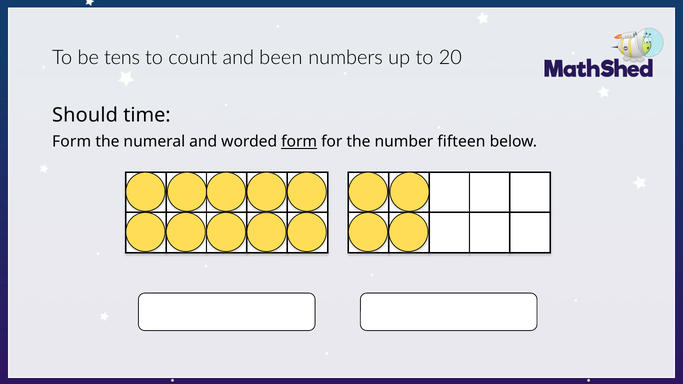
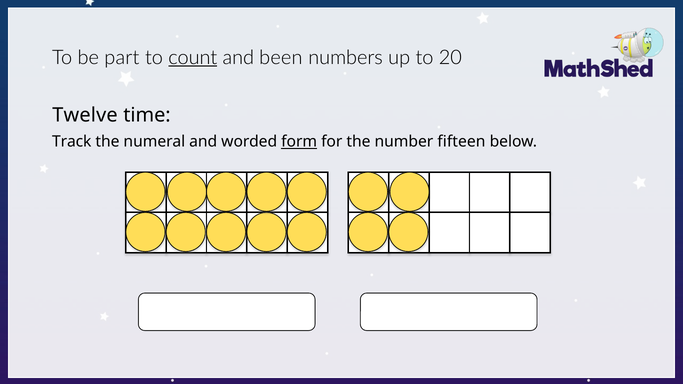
tens: tens -> part
count underline: none -> present
Should: Should -> Twelve
Form at (72, 142): Form -> Track
